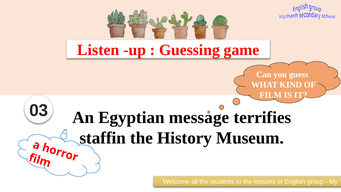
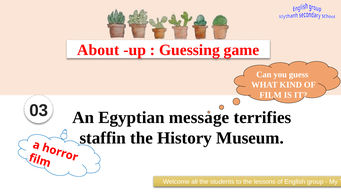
Listen: Listen -> About
